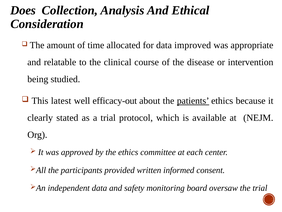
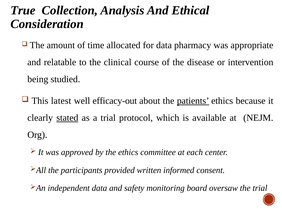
Does: Does -> True
improved: improved -> pharmacy
stated underline: none -> present
